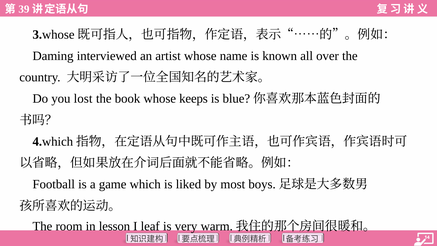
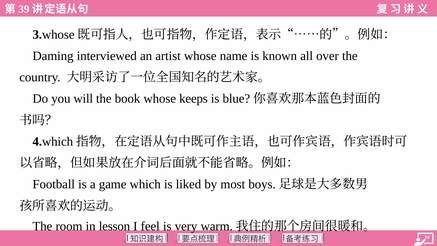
lost: lost -> will
leaf: leaf -> feel
